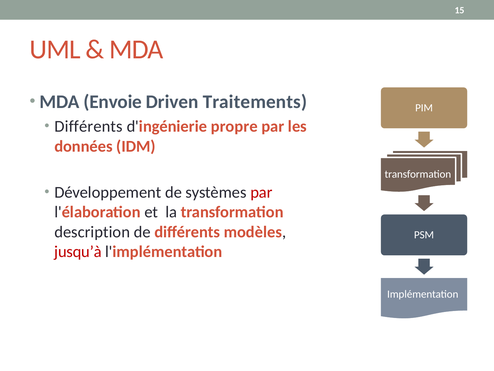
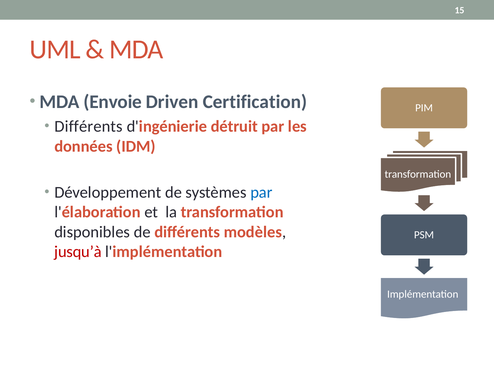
Traitements: Traitements -> Certification
propre: propre -> détruit
par at (261, 192) colour: red -> blue
description: description -> disponibles
